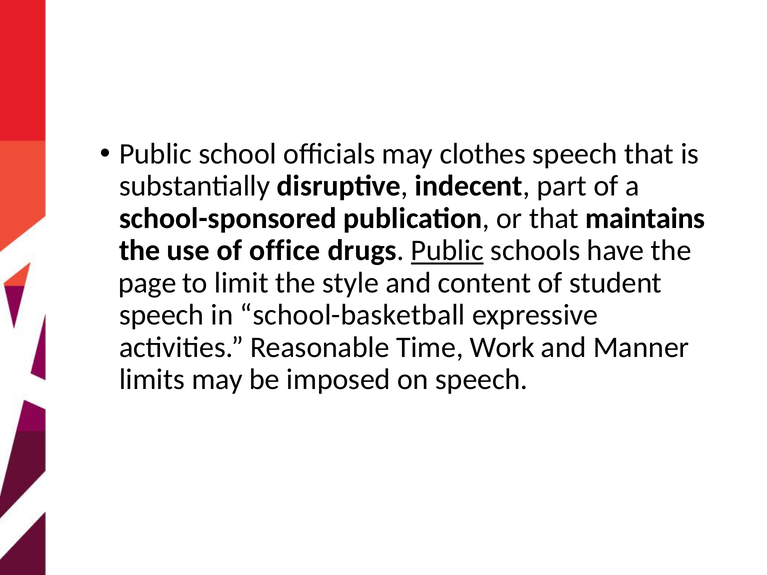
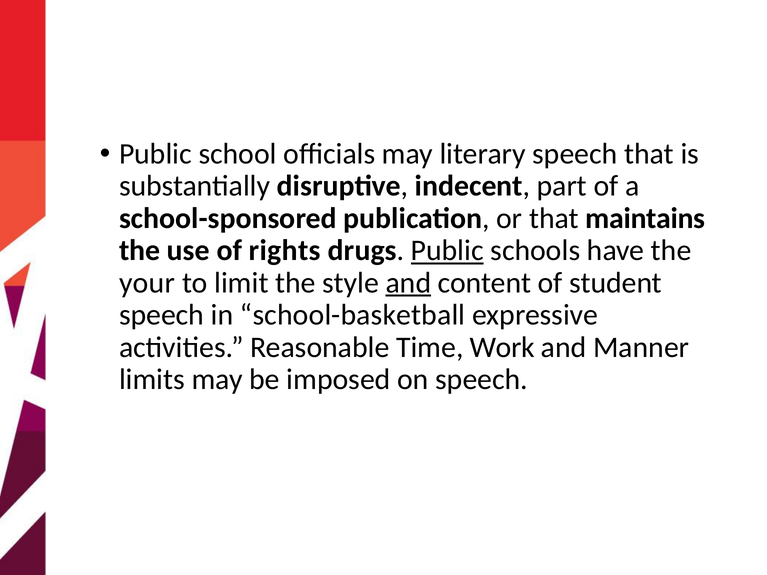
clothes: clothes -> literary
office: office -> rights
page: page -> your
and at (408, 283) underline: none -> present
